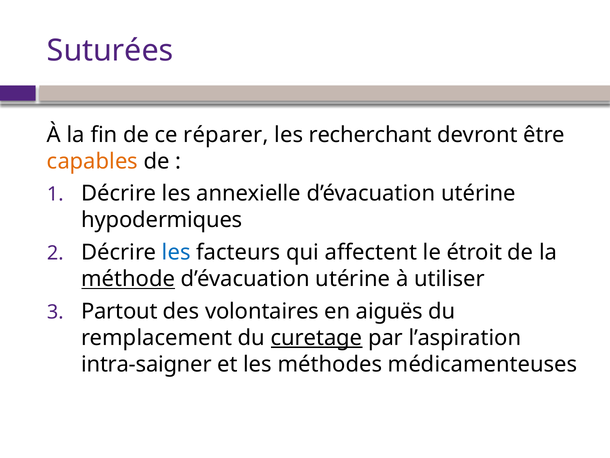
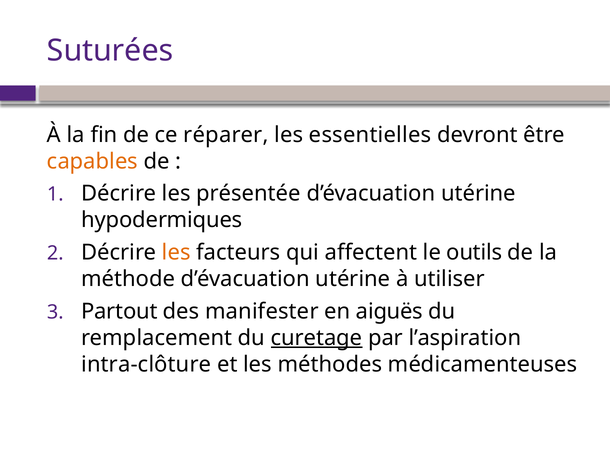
recherchant: recherchant -> essentielles
annexielle: annexielle -> présentée
les at (176, 252) colour: blue -> orange
étroit: étroit -> outils
méthode underline: present -> none
volontaires: volontaires -> manifester
intra-saigner: intra-saigner -> intra-clôture
